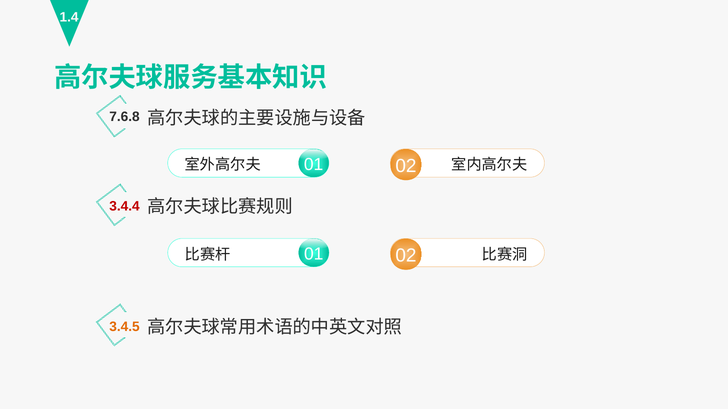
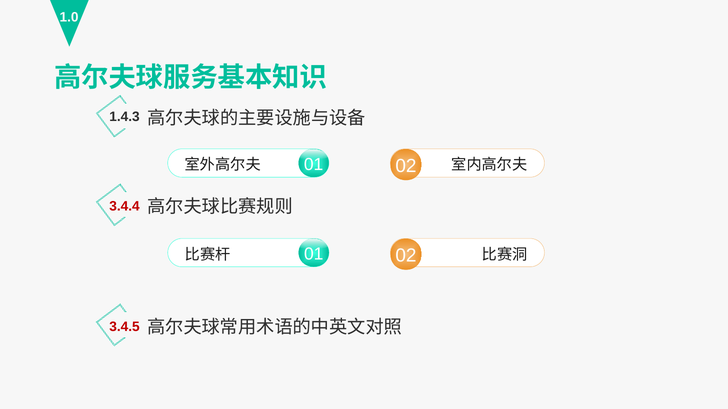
1.4: 1.4 -> 1.0
7.6.8: 7.6.8 -> 1.4.3
3.4.5 colour: orange -> red
